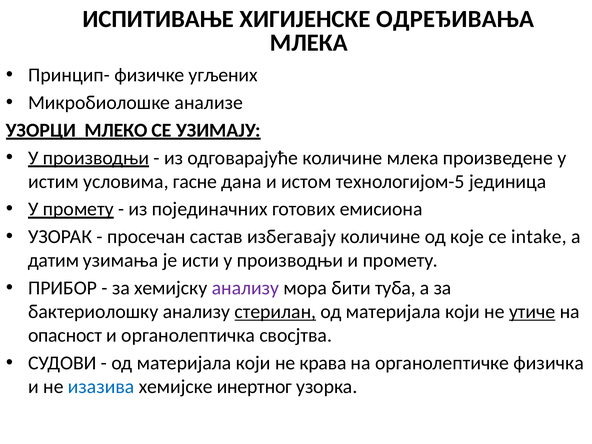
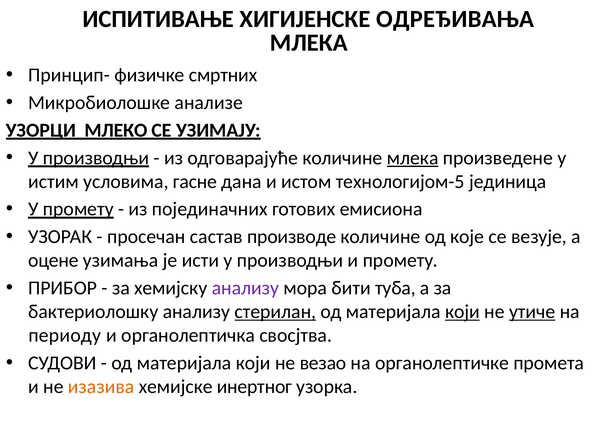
угљених: угљених -> смртних
млека at (413, 158) underline: none -> present
избегавају: избегавају -> производе
intake: intake -> везује
датим: датим -> оцене
који at (462, 312) underline: none -> present
опасност: опасност -> периоду
крава: крава -> везао
физичка: физичка -> промета
изазива colour: blue -> orange
